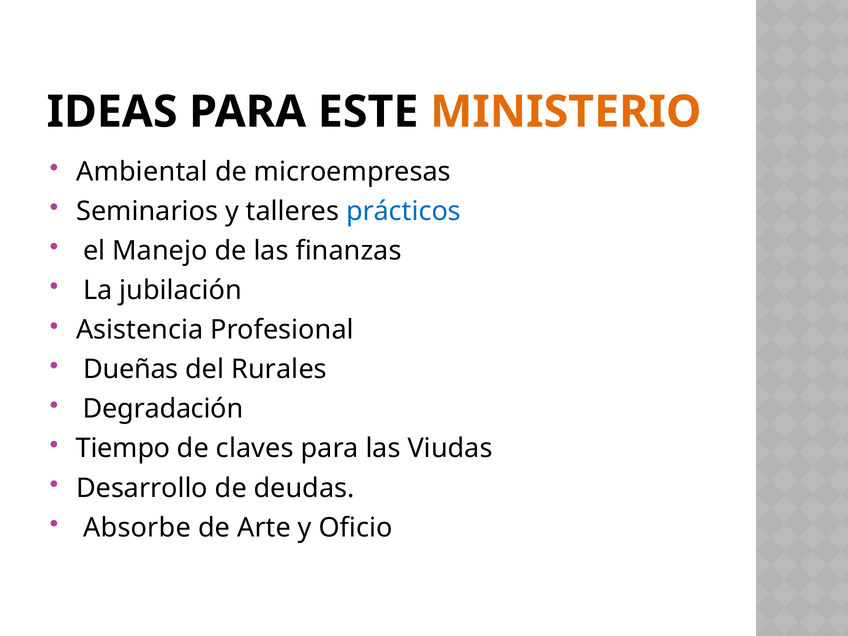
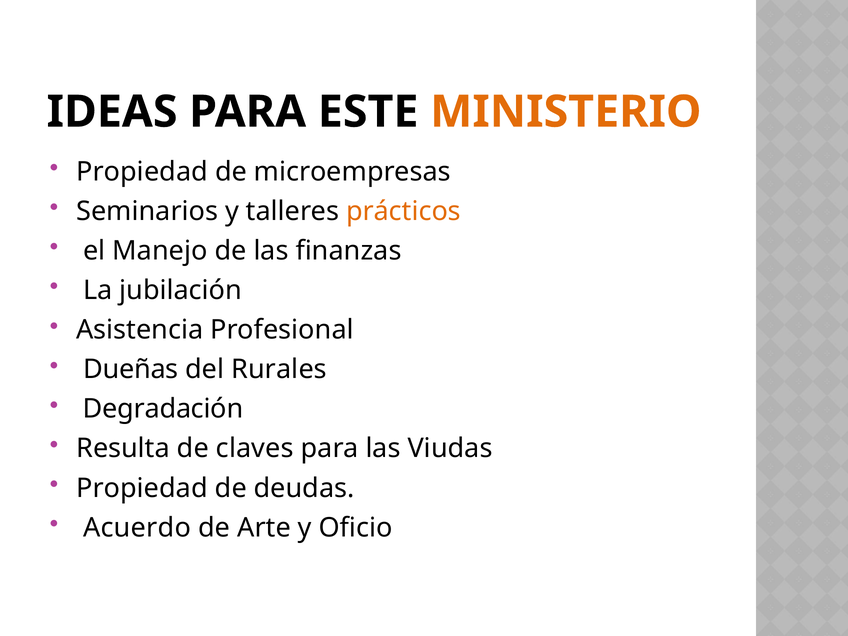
Ambiental at (142, 172): Ambiental -> Propiedad
prácticos colour: blue -> orange
Tiempo: Tiempo -> Resulta
Desarrollo at (142, 488): Desarrollo -> Propiedad
Absorbe: Absorbe -> Acuerdo
